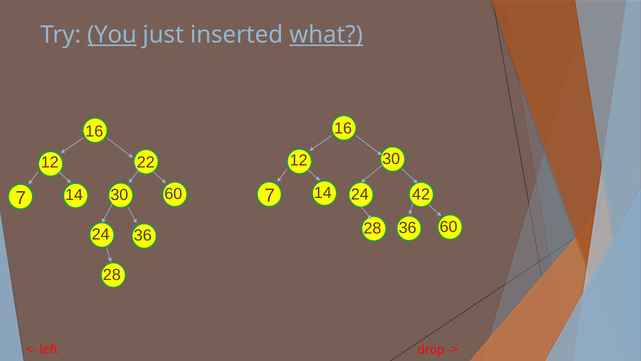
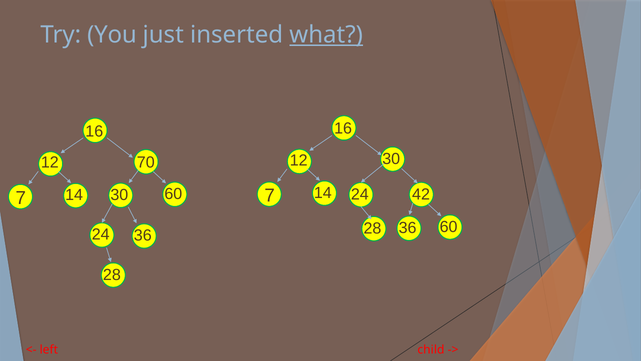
You underline: present -> none
22: 22 -> 70
drop: drop -> child
